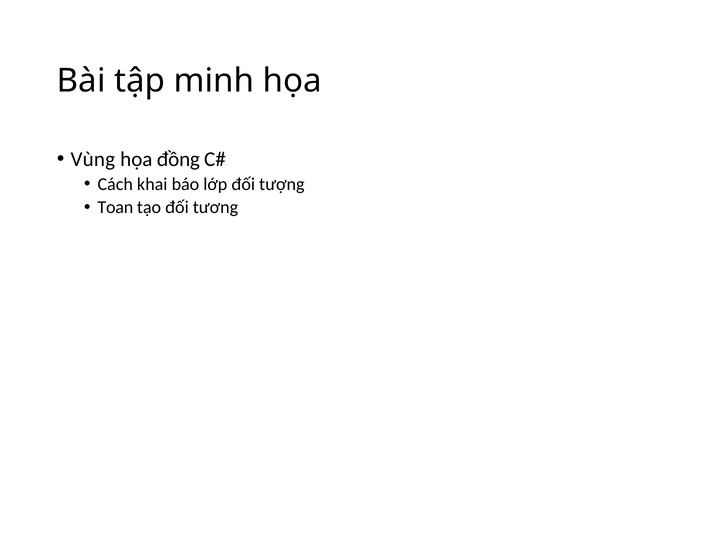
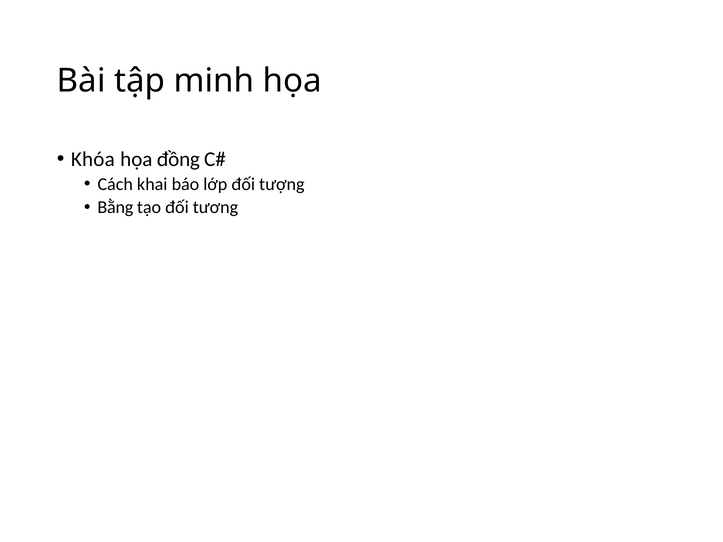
Vùng: Vùng -> Khóa
Toan: Toan -> Bằng
